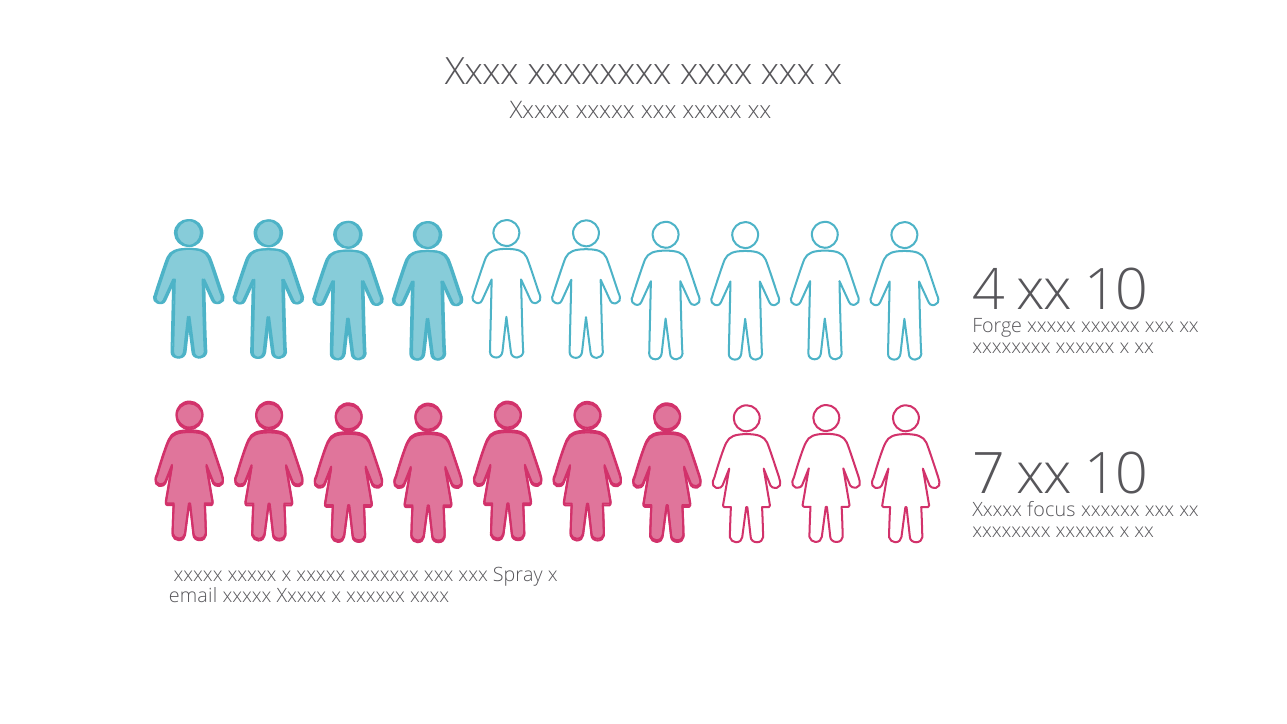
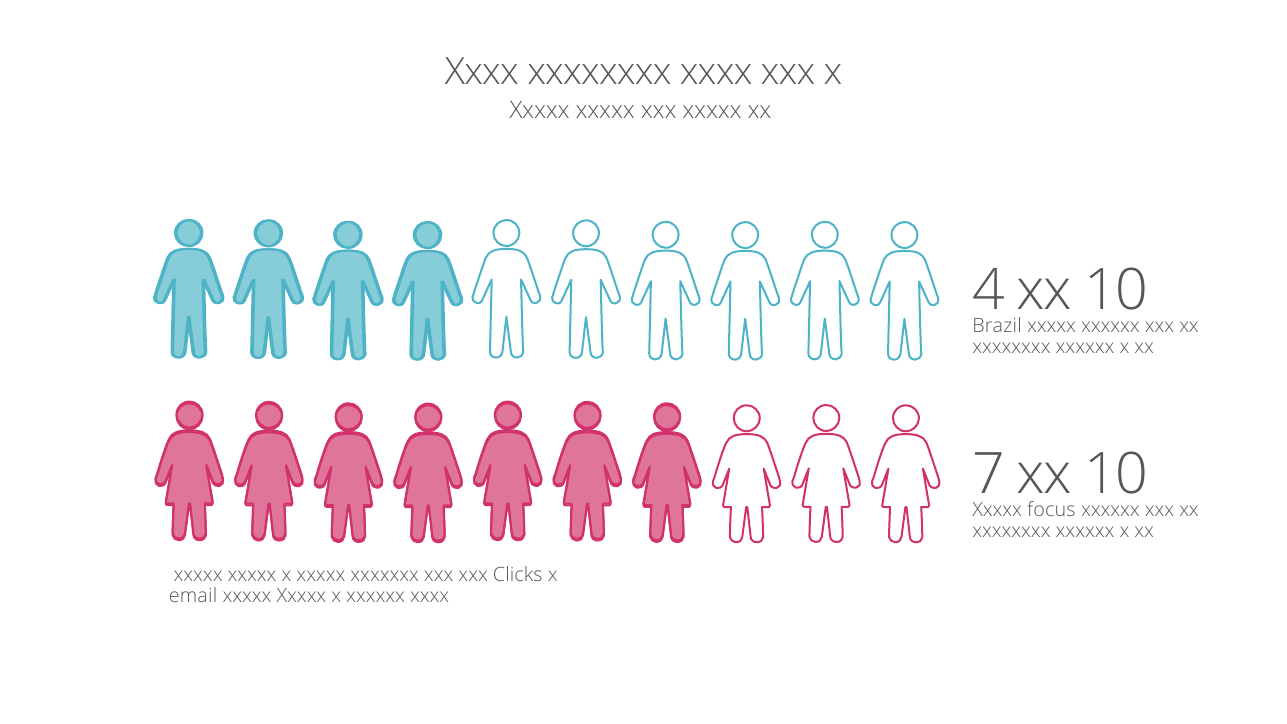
Forge: Forge -> Brazil
Spray: Spray -> Clicks
